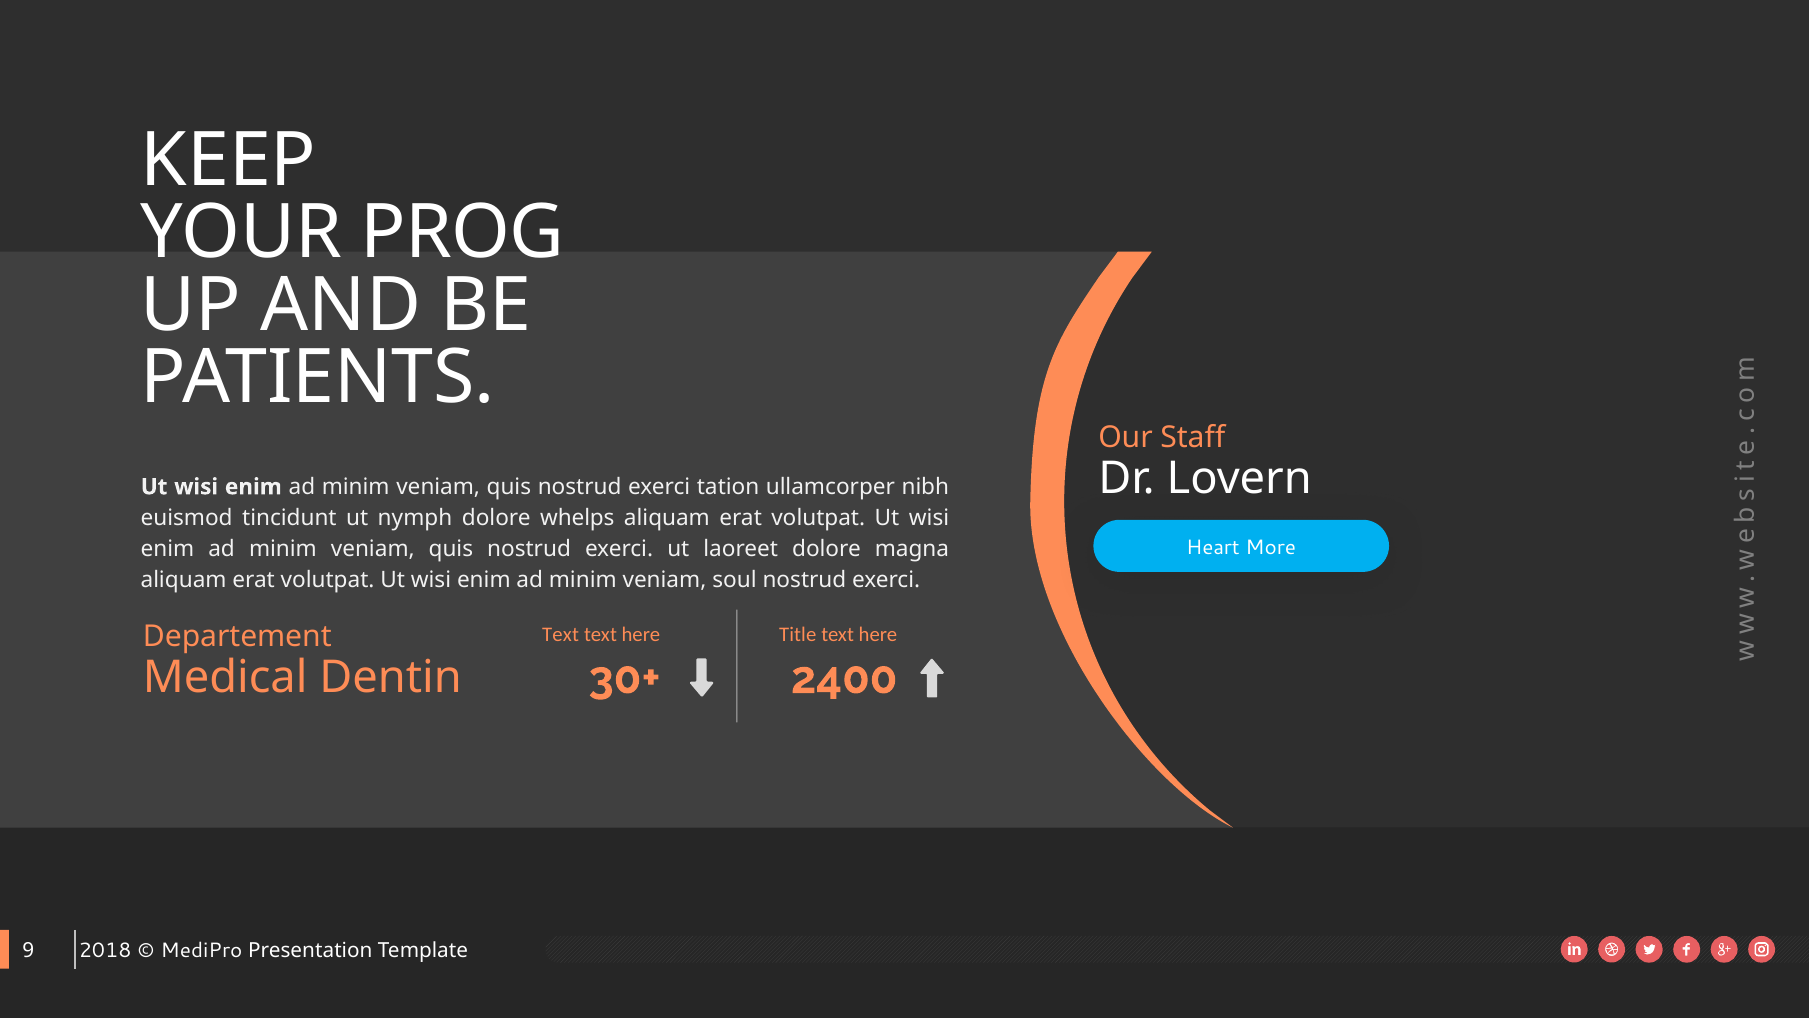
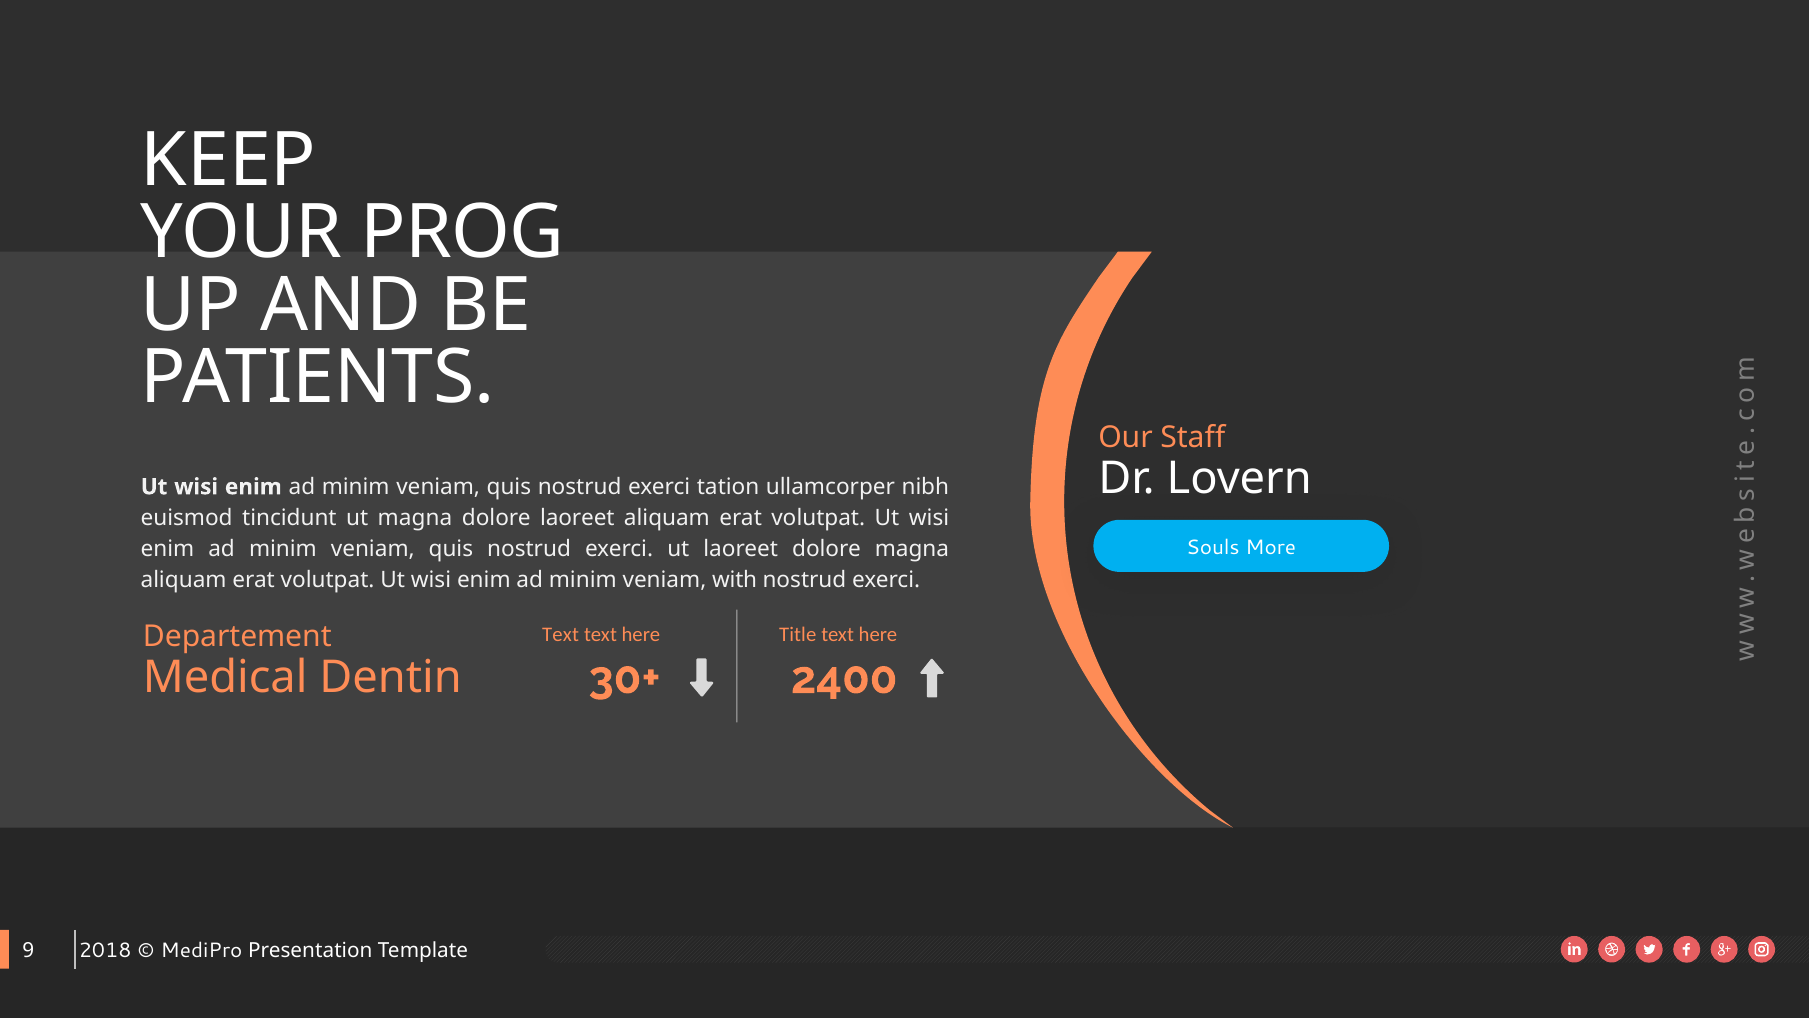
ut nymph: nymph -> magna
dolore whelps: whelps -> laoreet
Heart: Heart -> Souls
soul: soul -> with
